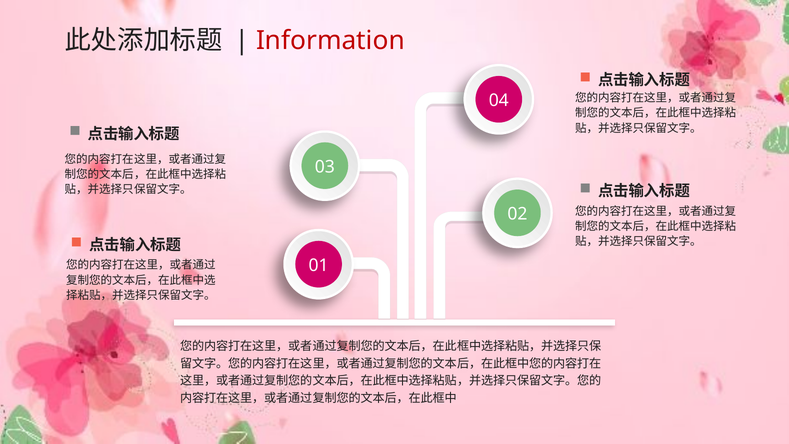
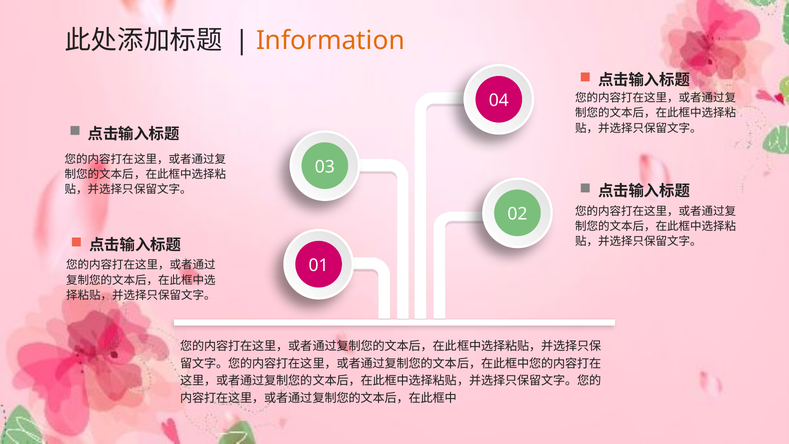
Information colour: red -> orange
